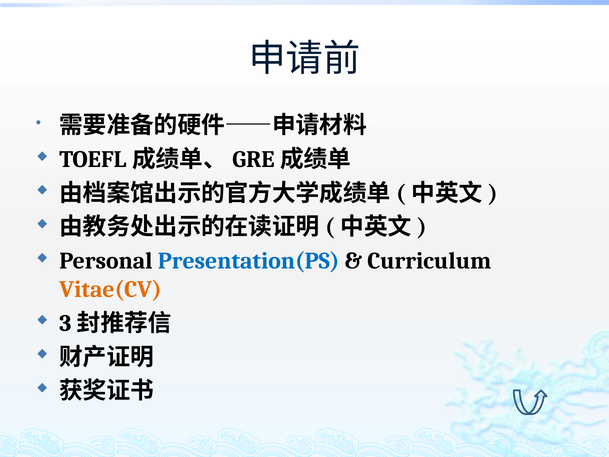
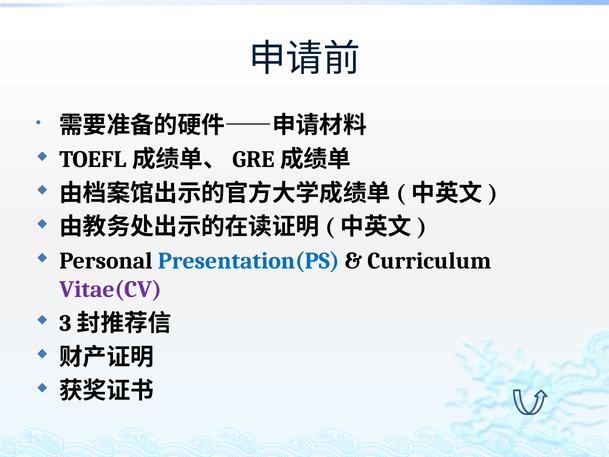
Vitae(CV colour: orange -> purple
